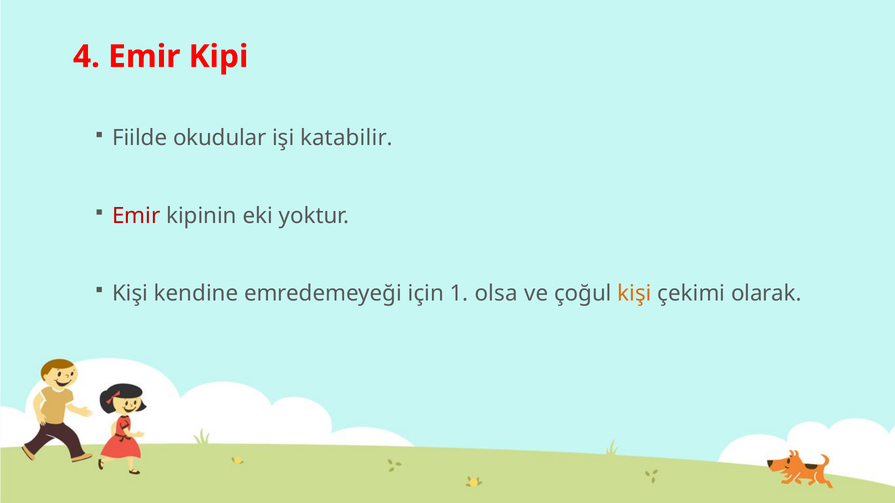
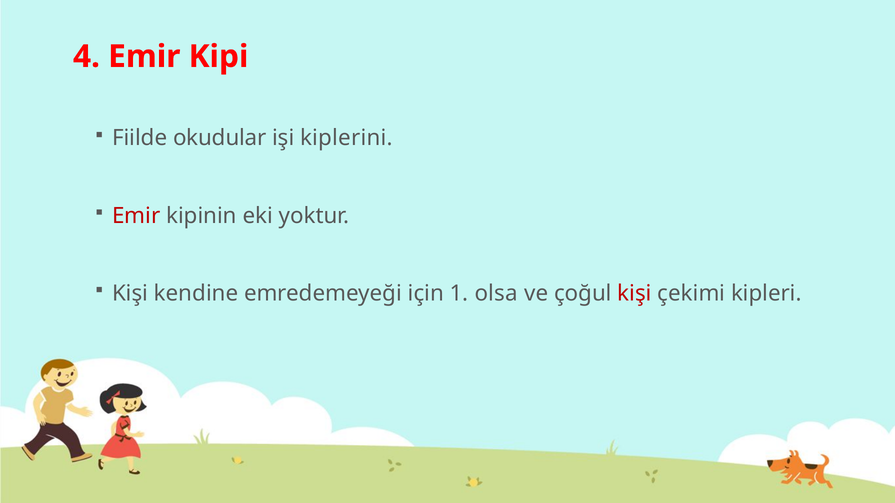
katabilir: katabilir -> kiplerini
kişi at (635, 294) colour: orange -> red
olarak: olarak -> kipleri
